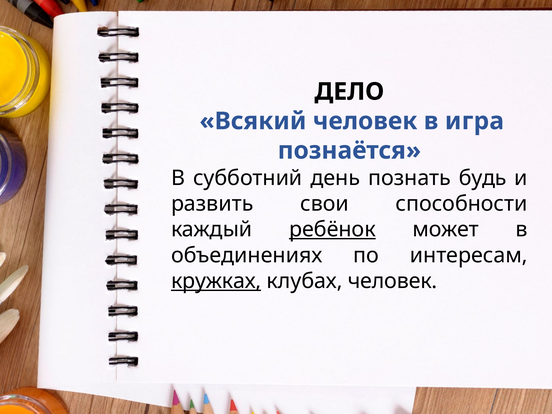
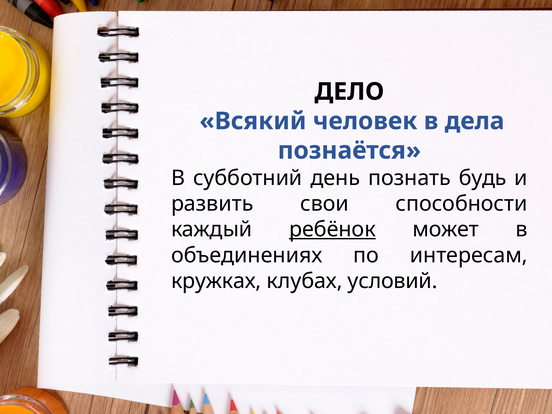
игра: игра -> дела
кружках underline: present -> none
клубах человек: человек -> условий
